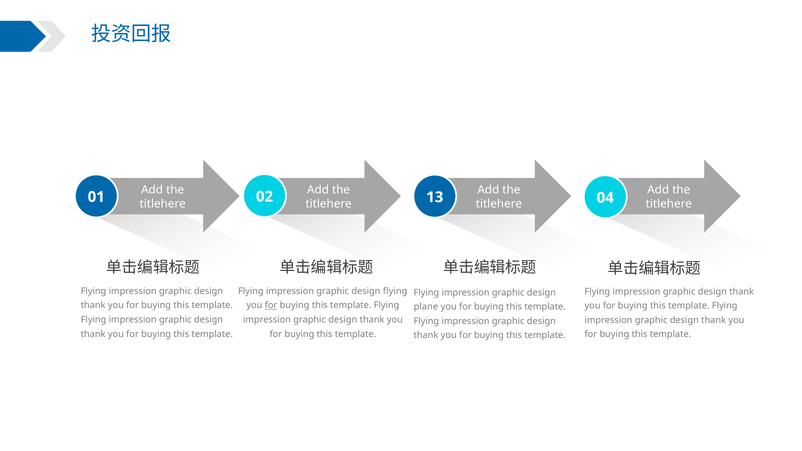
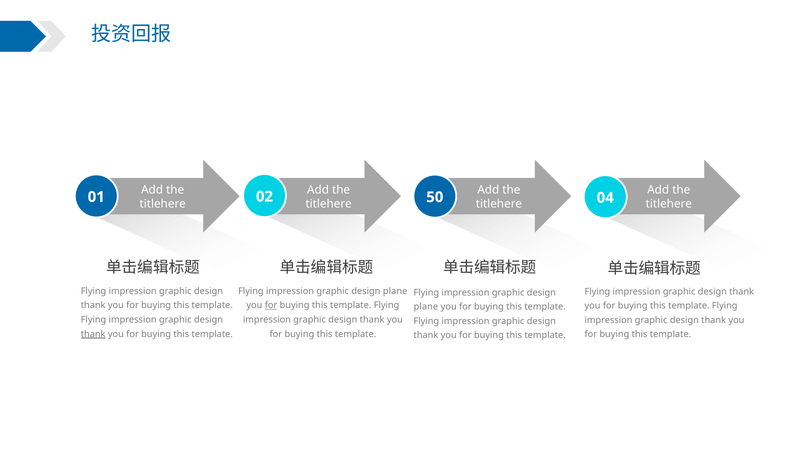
13: 13 -> 50
flying at (395, 291): flying -> plane
thank at (93, 334) underline: none -> present
